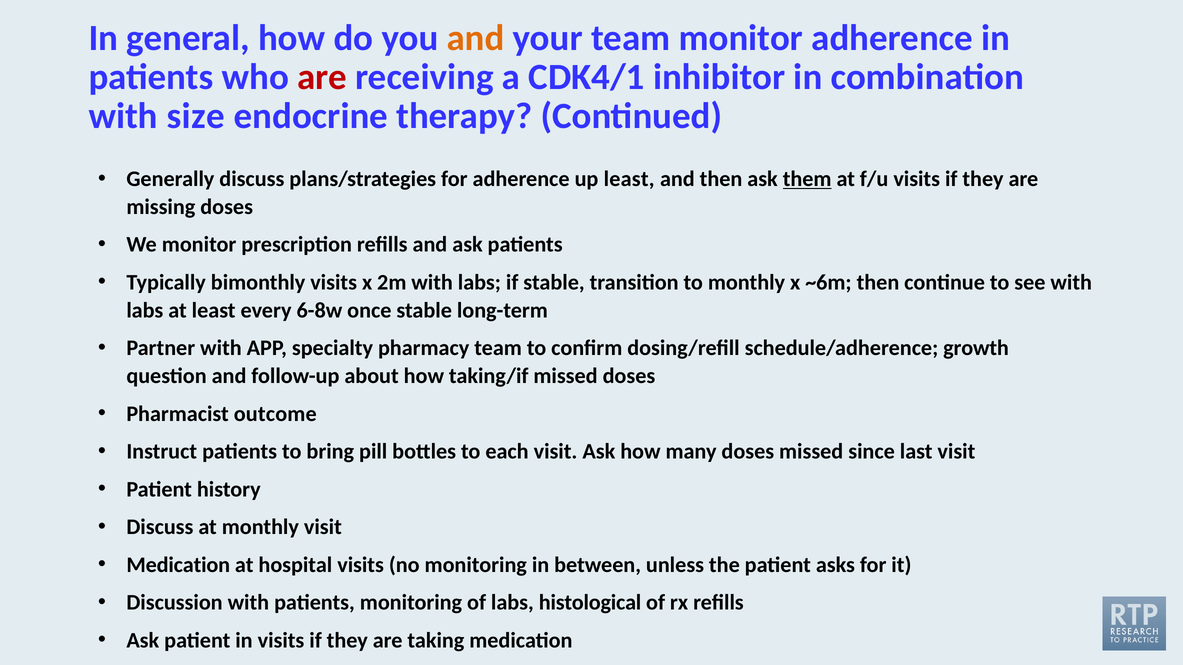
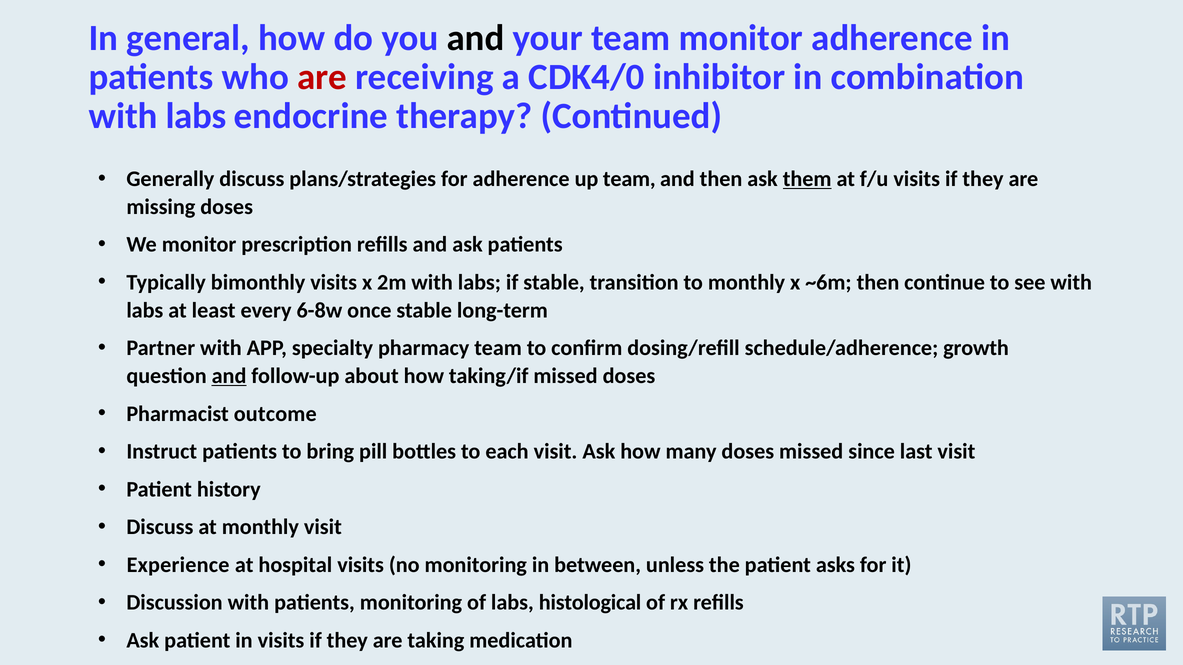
and at (476, 38) colour: orange -> black
CDK4/1: CDK4/1 -> CDK4/0
size at (196, 116): size -> labs
up least: least -> team
and at (229, 376) underline: none -> present
Medication at (178, 565): Medication -> Experience
